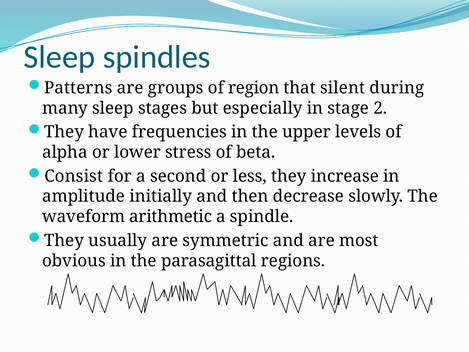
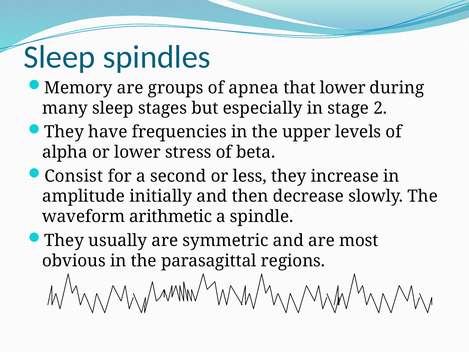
Patterns: Patterns -> Memory
region: region -> apnea
that silent: silent -> lower
